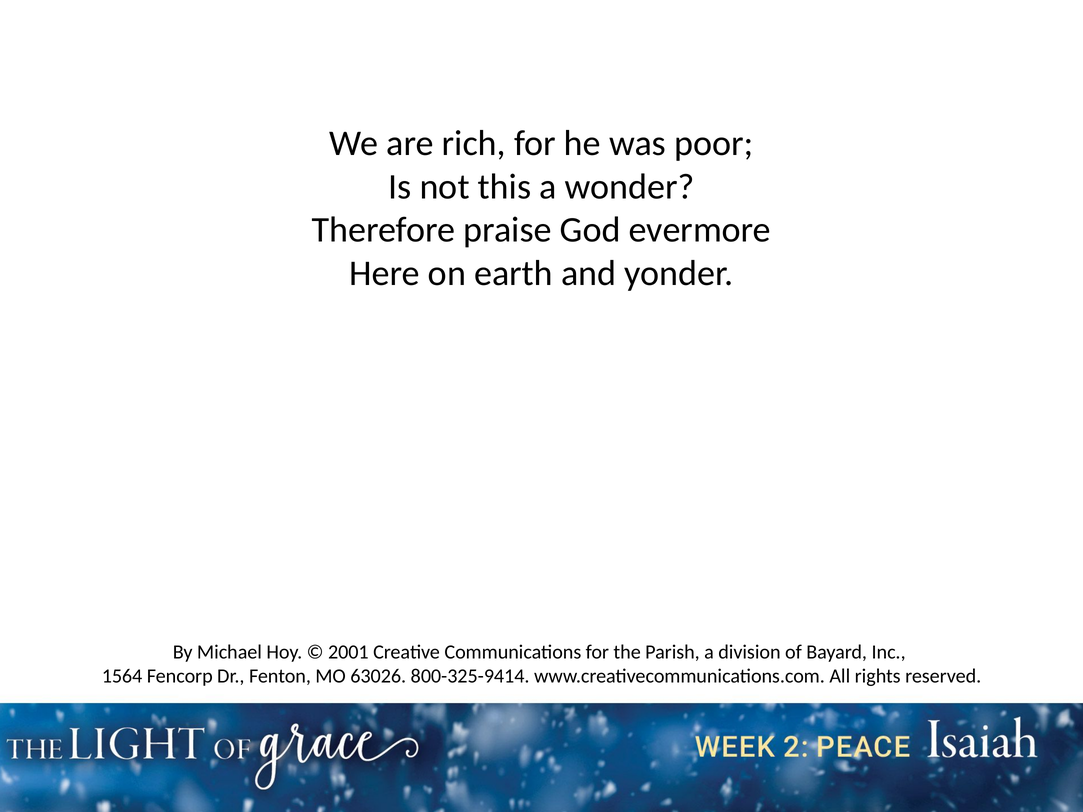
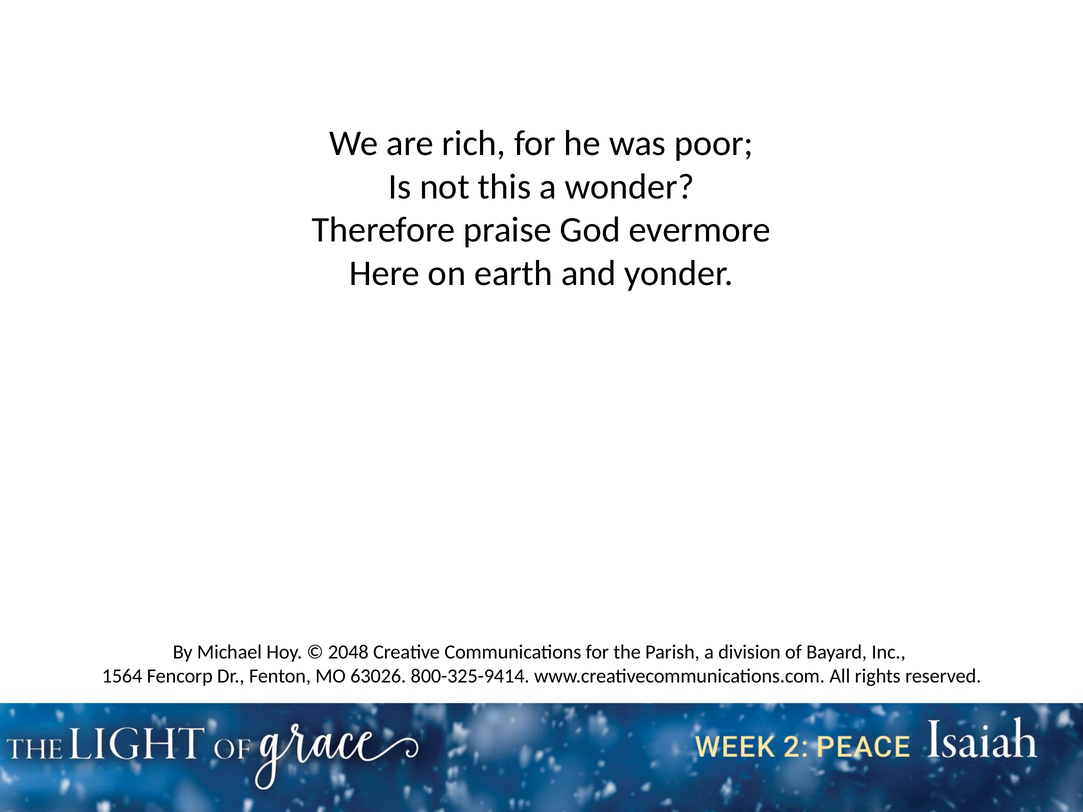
2001: 2001 -> 2048
